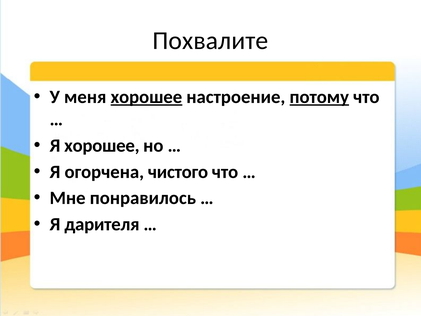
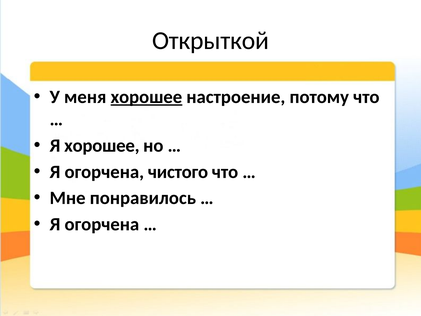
Похвалите: Похвалите -> Открыткой
потому underline: present -> none
дарителя at (102, 224): дарителя -> огорчена
